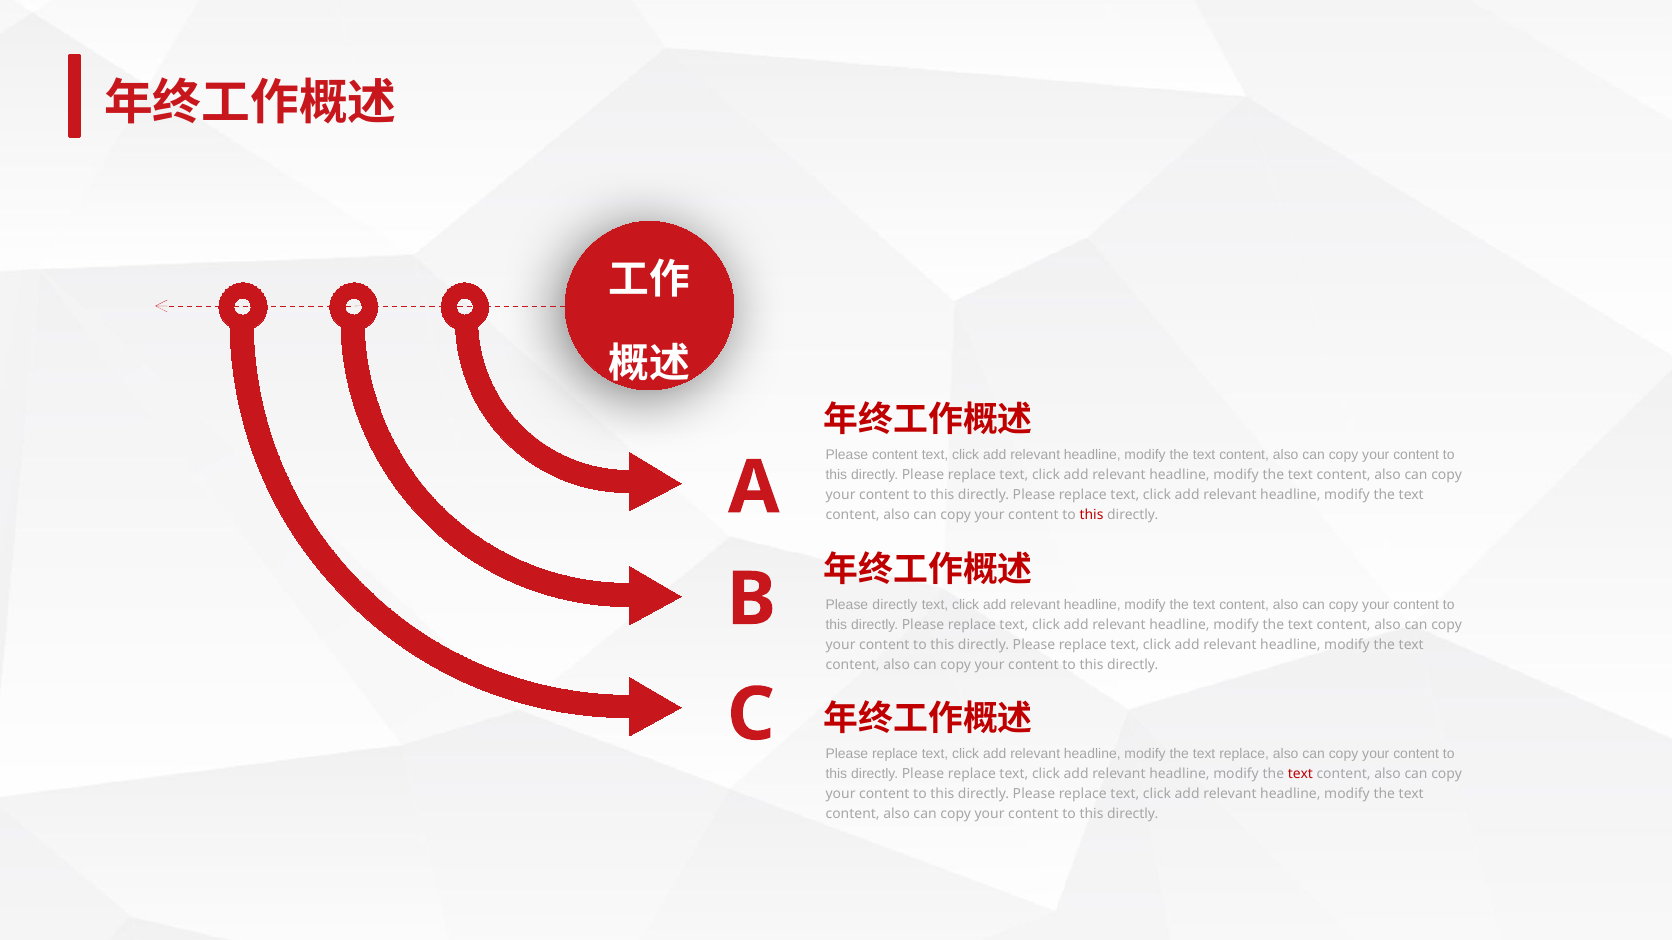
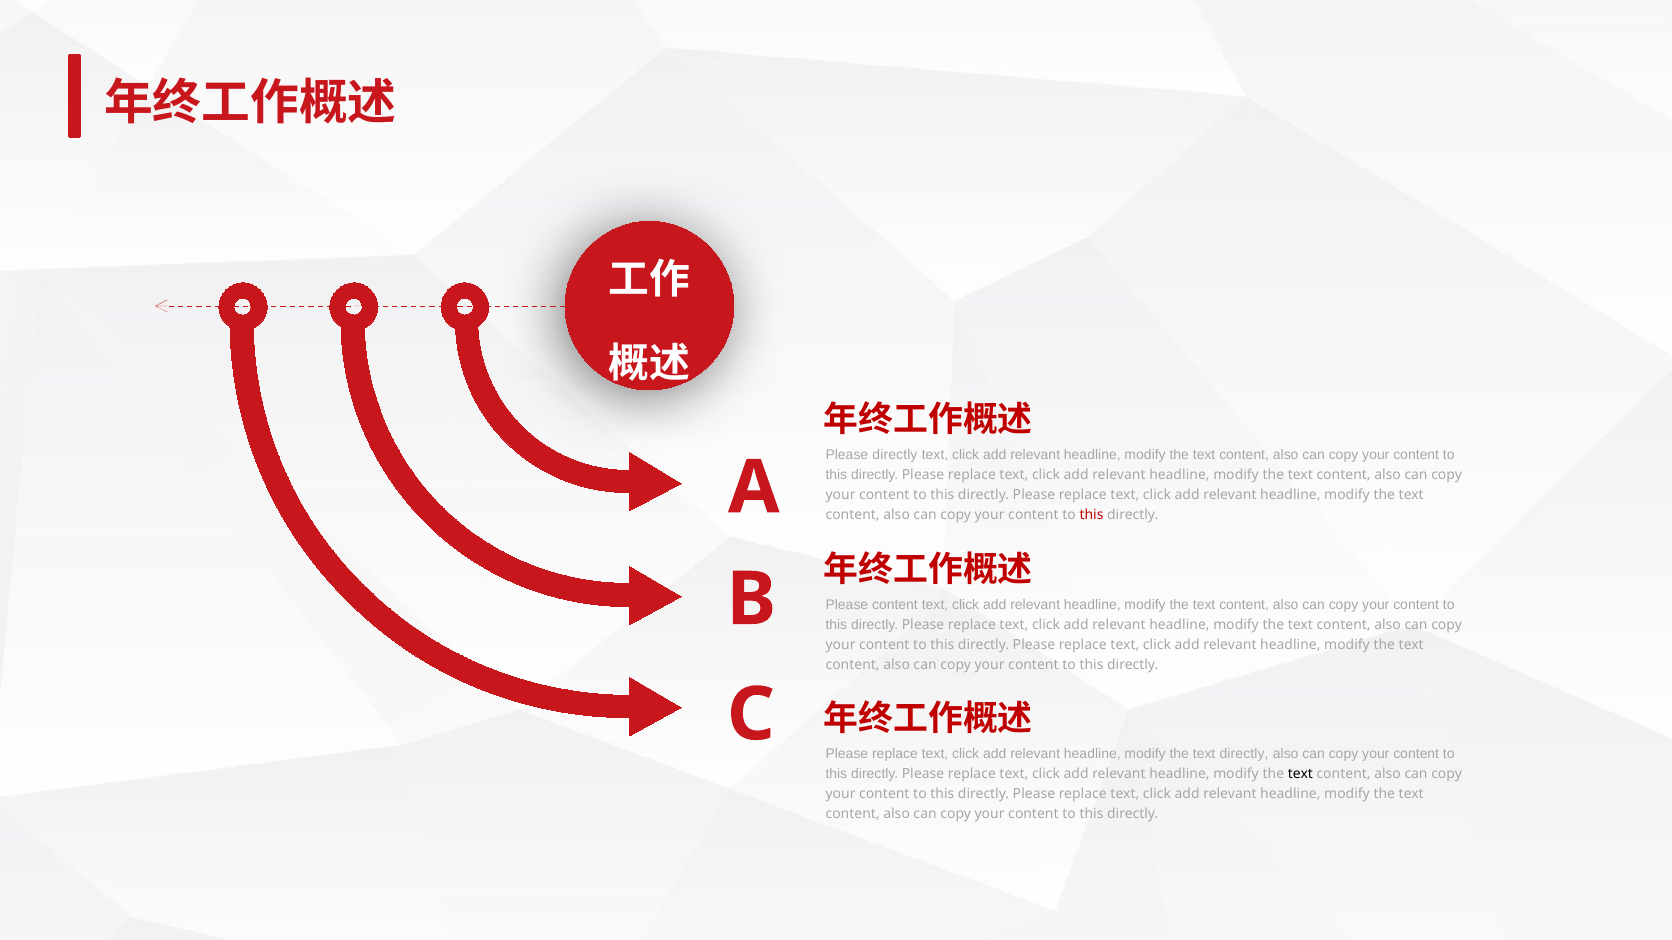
Please content: content -> directly
Please directly: directly -> content
text replace: replace -> directly
text at (1300, 775) colour: red -> black
